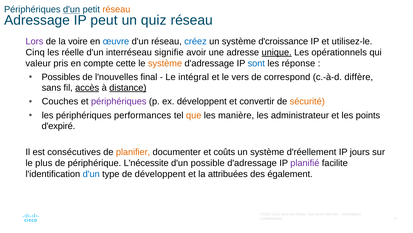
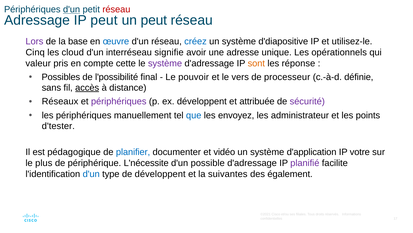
réseau at (116, 10) colour: orange -> red
un quiz: quiz -> peut
voire: voire -> base
d'croissance: d'croissance -> d'diapositive
réelle: réelle -> cloud
unique underline: present -> none
système at (165, 63) colour: orange -> purple
sont colour: blue -> orange
l'nouvelles: l'nouvelles -> l'possibilité
intégral: intégral -> pouvoir
correspond: correspond -> processeur
diffère: diffère -> définie
distance underline: present -> none
Couches: Couches -> Réseaux
convertir: convertir -> attribuée
sécurité colour: orange -> purple
performances: performances -> manuellement
que colour: orange -> blue
manière: manière -> envoyez
d'expiré: d'expiré -> d'tester
consécutives: consécutives -> pédagogique
planifier colour: orange -> blue
coûts: coûts -> vidéo
d'réellement: d'réellement -> d'application
jours: jours -> votre
attribuées: attribuées -> suivantes
